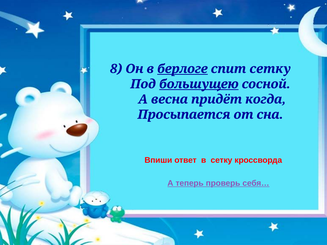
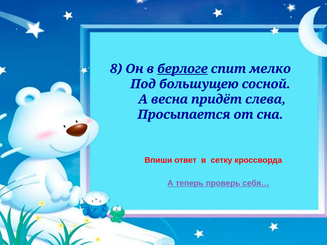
спит сетку: сетку -> мелко
большущею underline: present -> none
когда: когда -> слева
